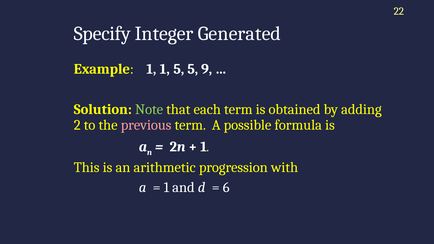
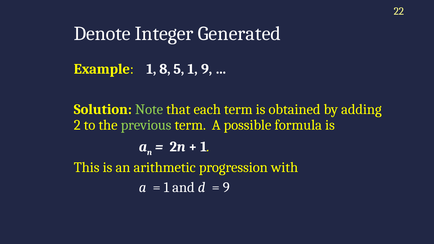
Specify: Specify -> Denote
1 1: 1 -> 8
5 5: 5 -> 1
previous colour: pink -> light green
6 at (226, 188): 6 -> 9
